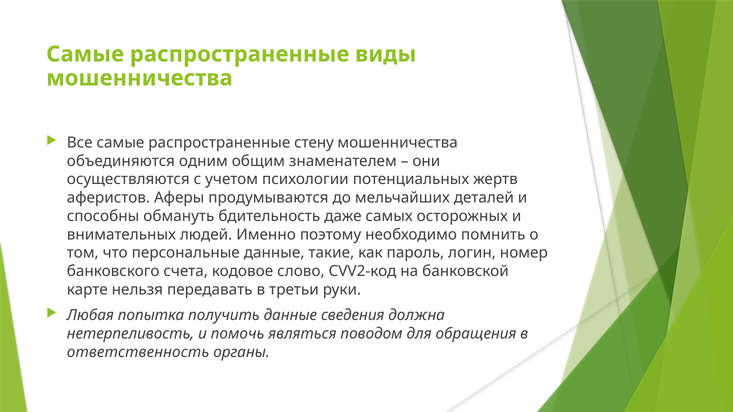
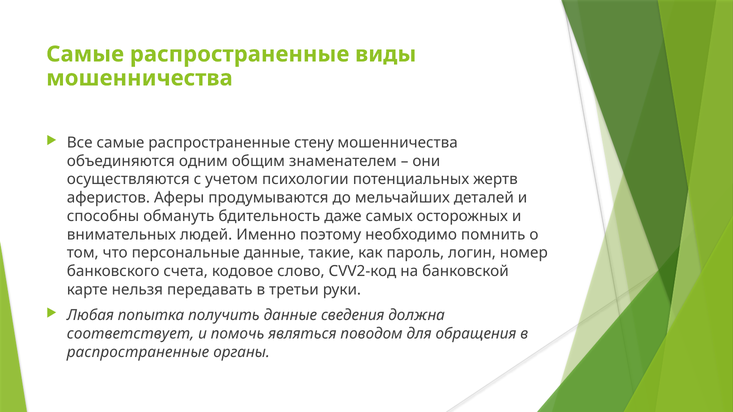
нетерпеливость: нетерпеливость -> соответствует
ответственность at (138, 352): ответственность -> распространенные
